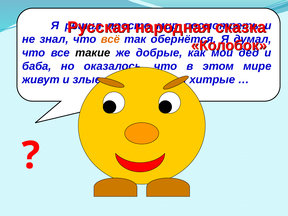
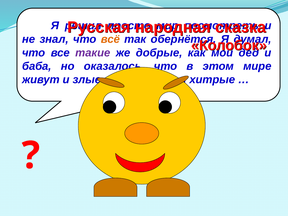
такие colour: black -> purple
